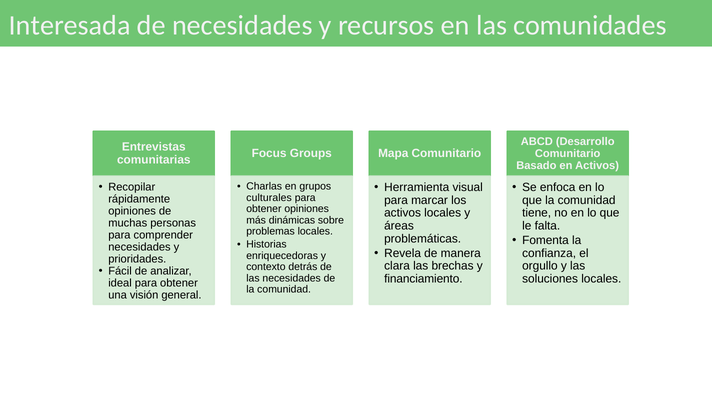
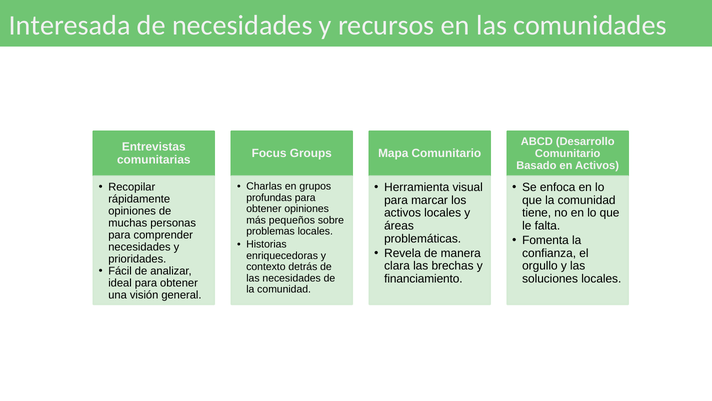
culturales: culturales -> profundas
dinámicas: dinámicas -> pequeños
